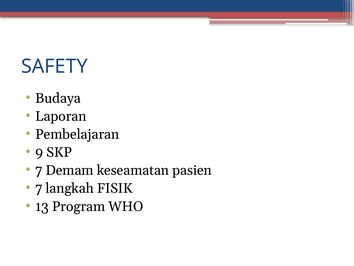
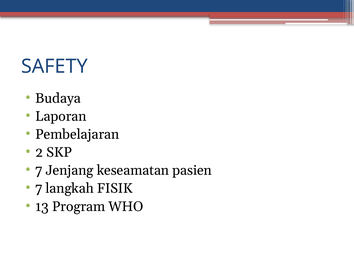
9: 9 -> 2
Demam: Demam -> Jenjang
